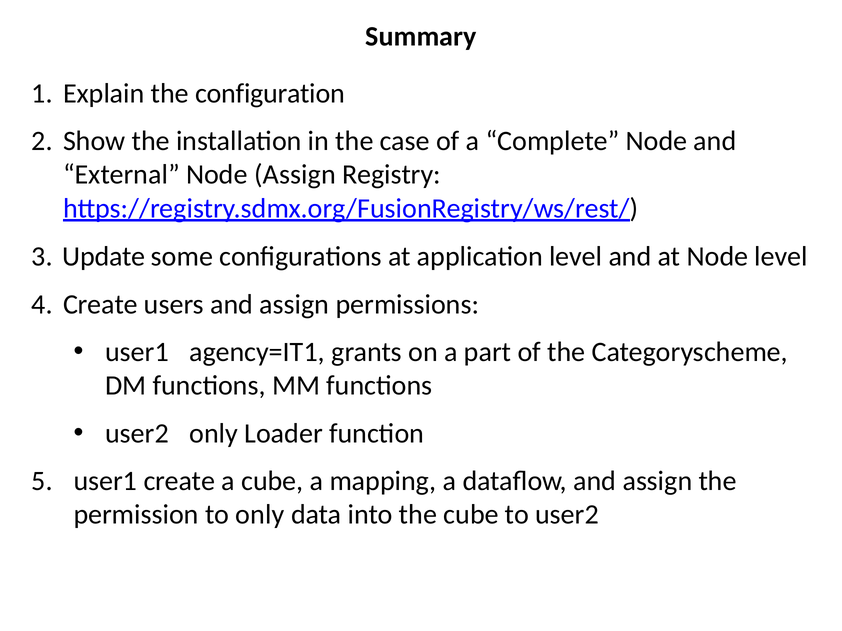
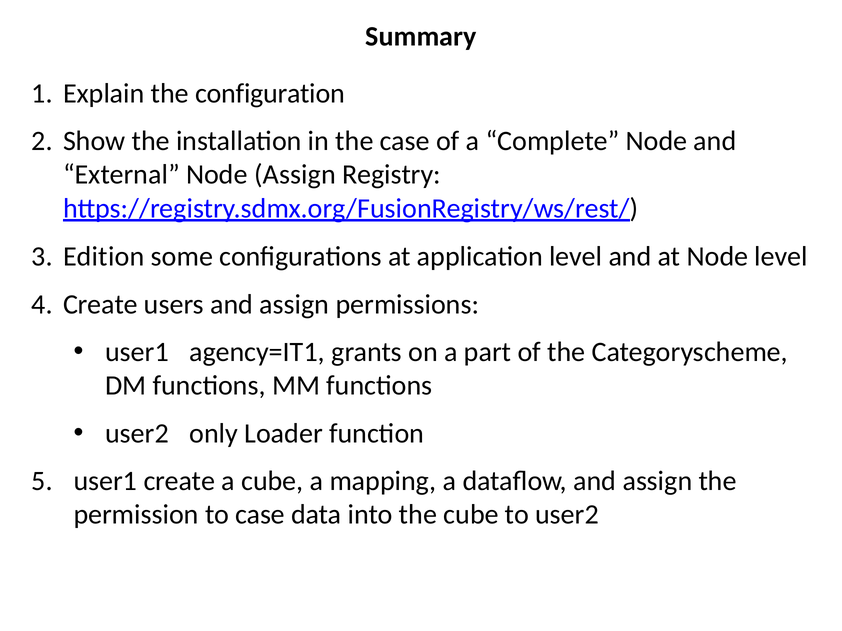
Update: Update -> Edition
to only: only -> case
